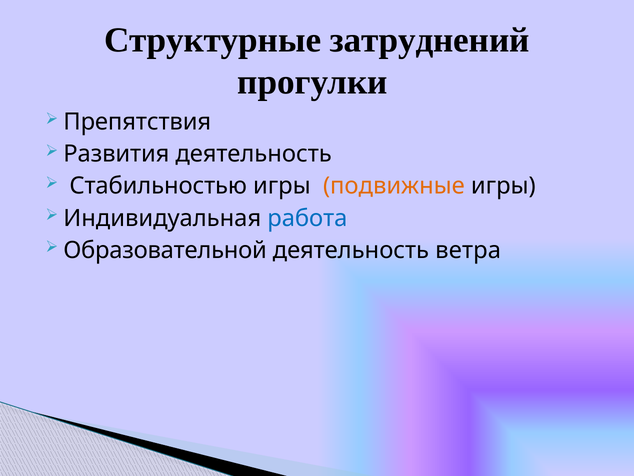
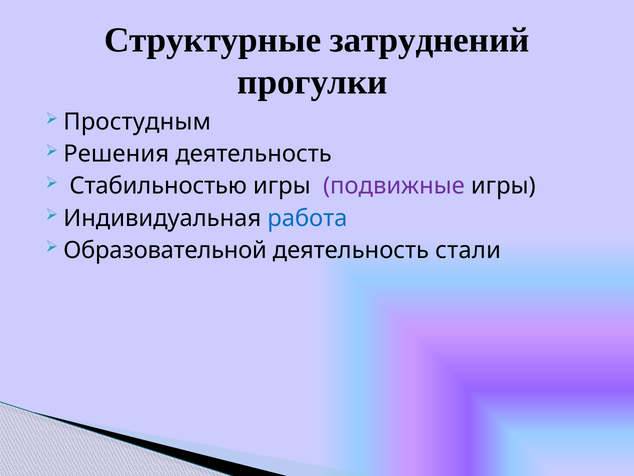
Препятствия: Препятствия -> Простудным
Развития: Развития -> Решения
подвижные colour: orange -> purple
ветра: ветра -> стали
